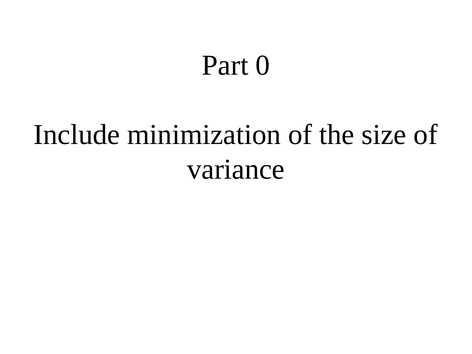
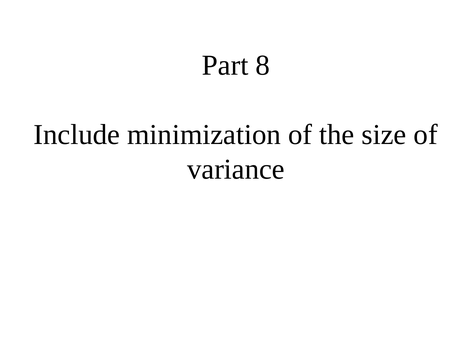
0: 0 -> 8
